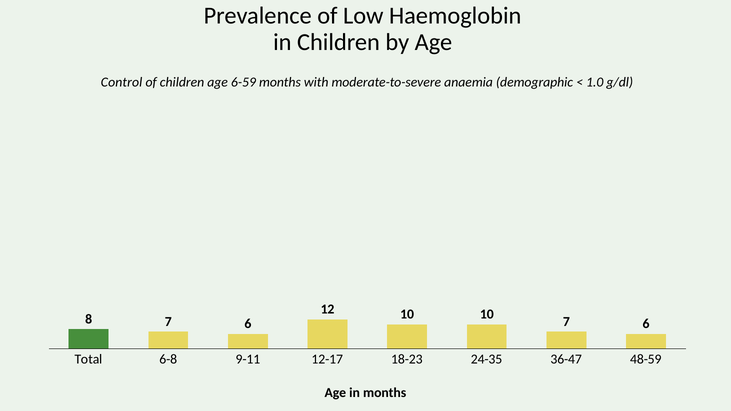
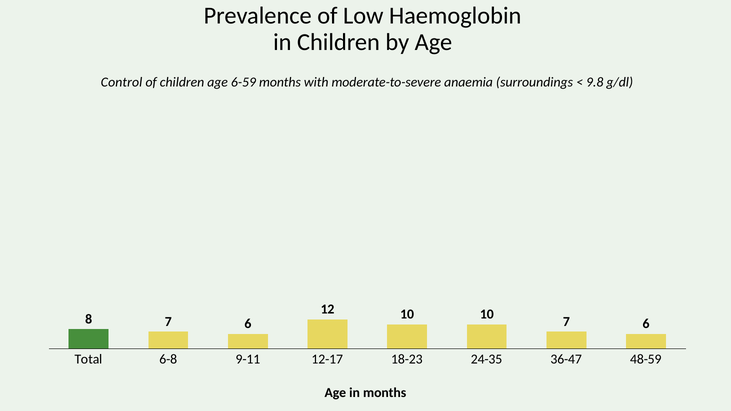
demographic: demographic -> surroundings
1.0: 1.0 -> 9.8
